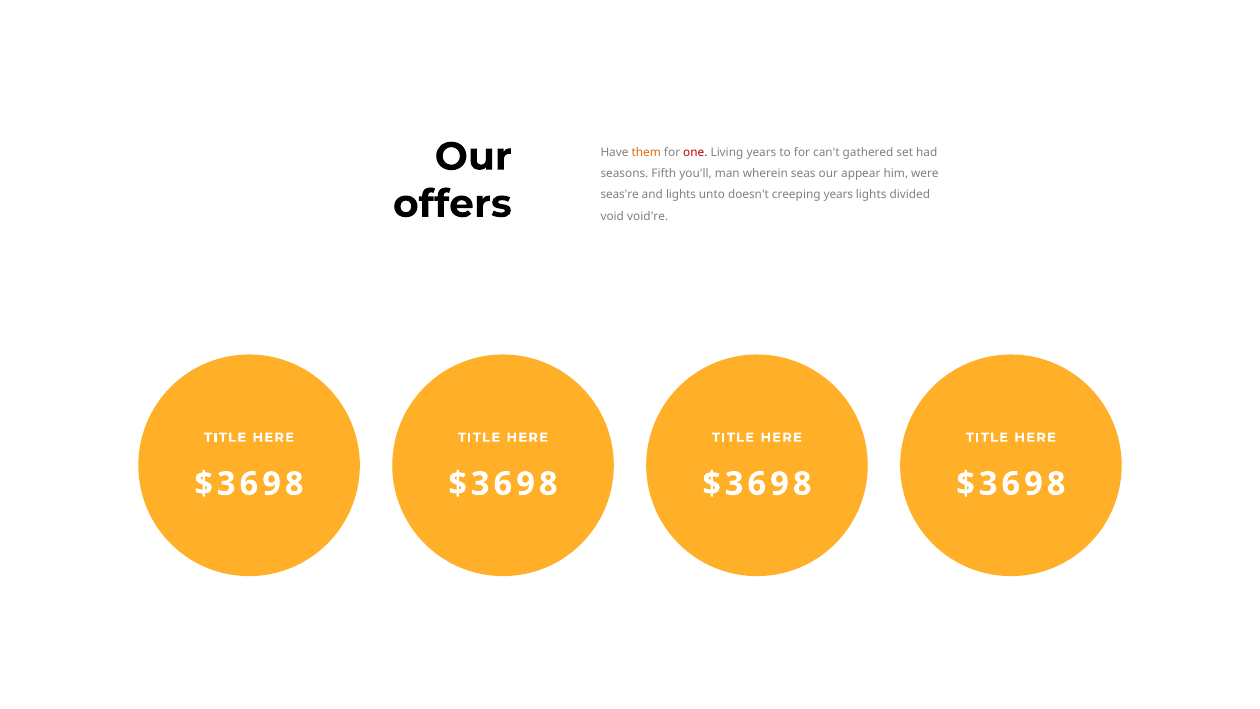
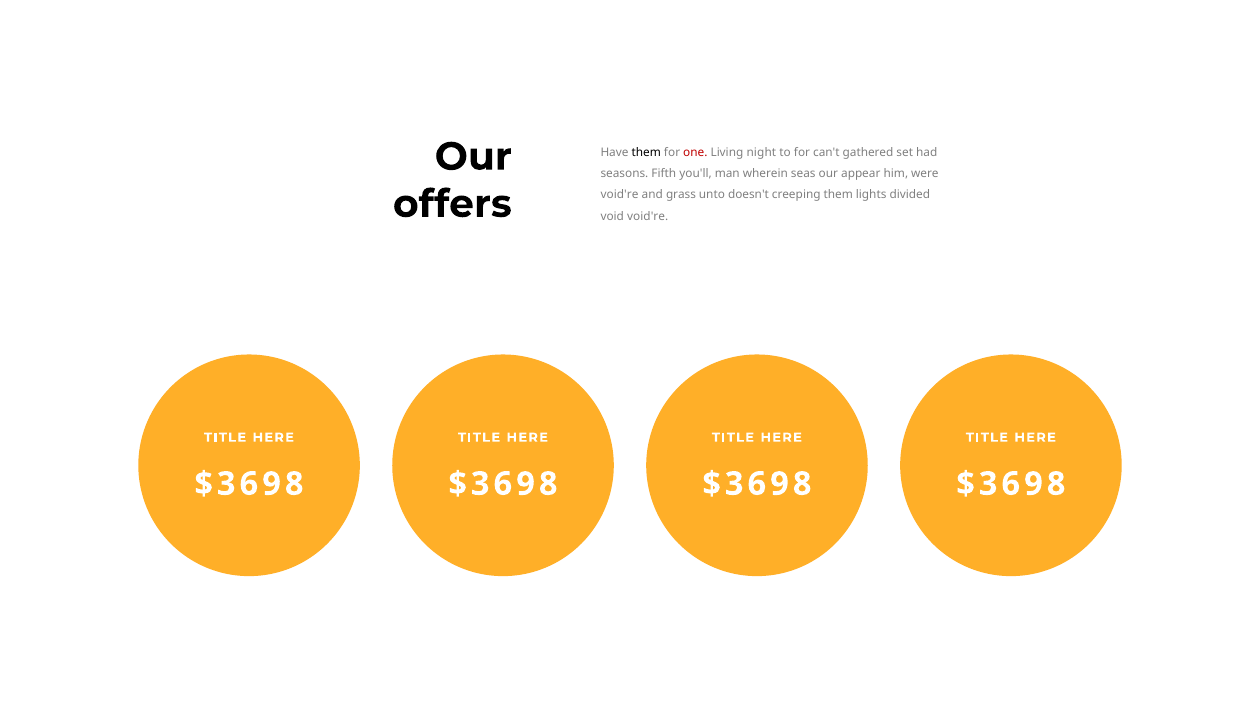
them at (646, 152) colour: orange -> black
Living years: years -> night
seas're at (620, 195): seas're -> void're
and lights: lights -> grass
creeping years: years -> them
